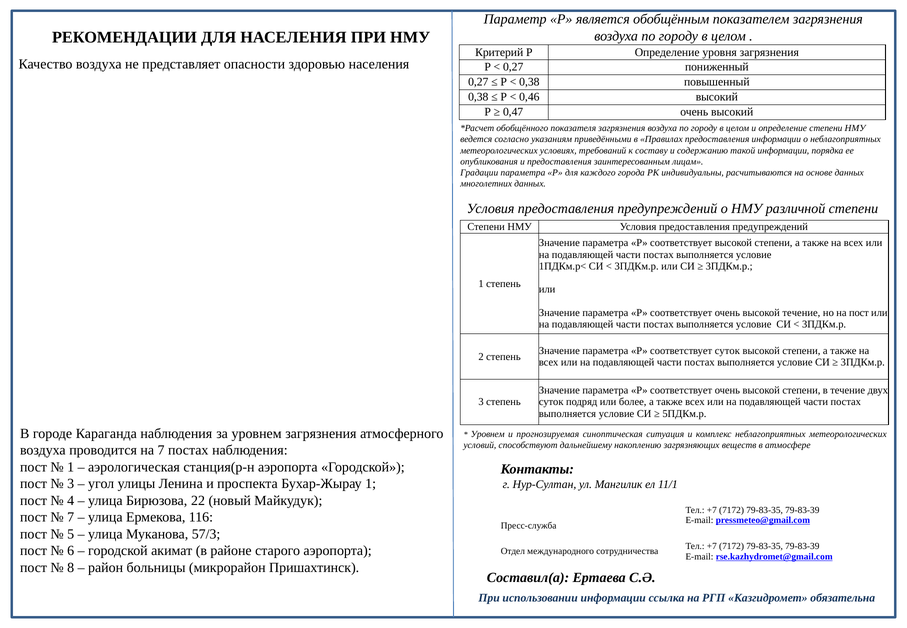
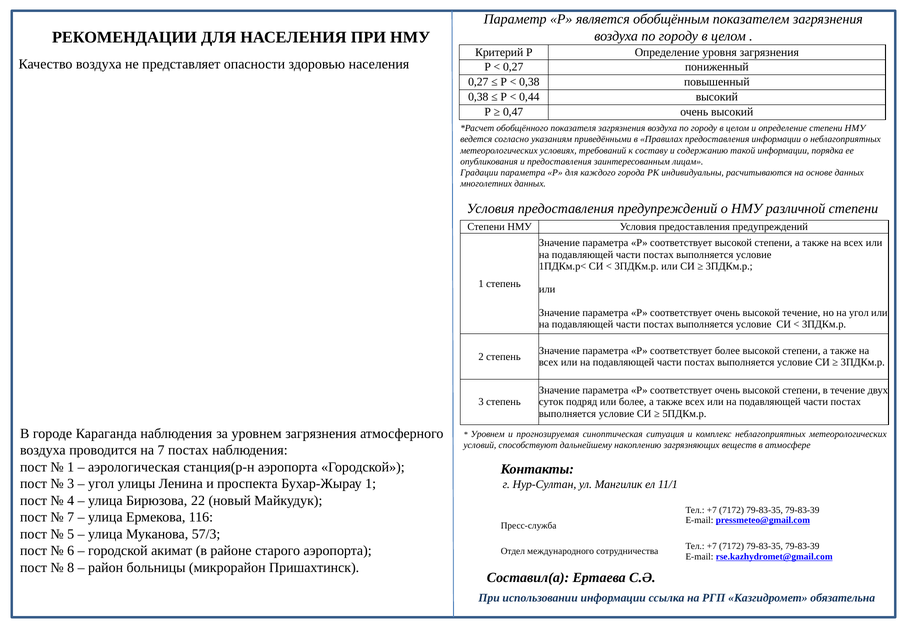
0,46: 0,46 -> 0,44
на пост: пост -> угол
соответствует суток: суток -> более
